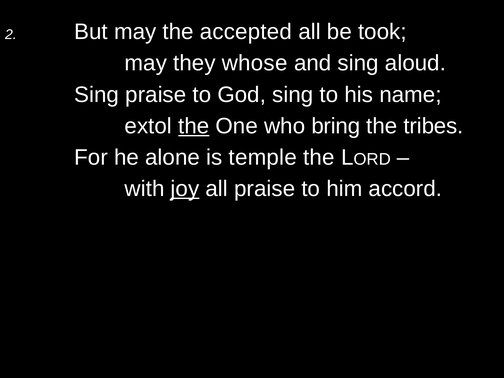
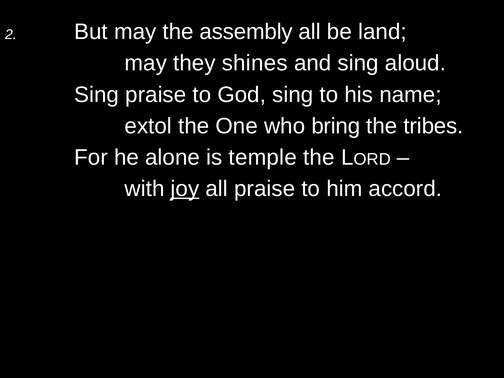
accepted: accepted -> assembly
took: took -> land
whose: whose -> shines
the at (194, 126) underline: present -> none
